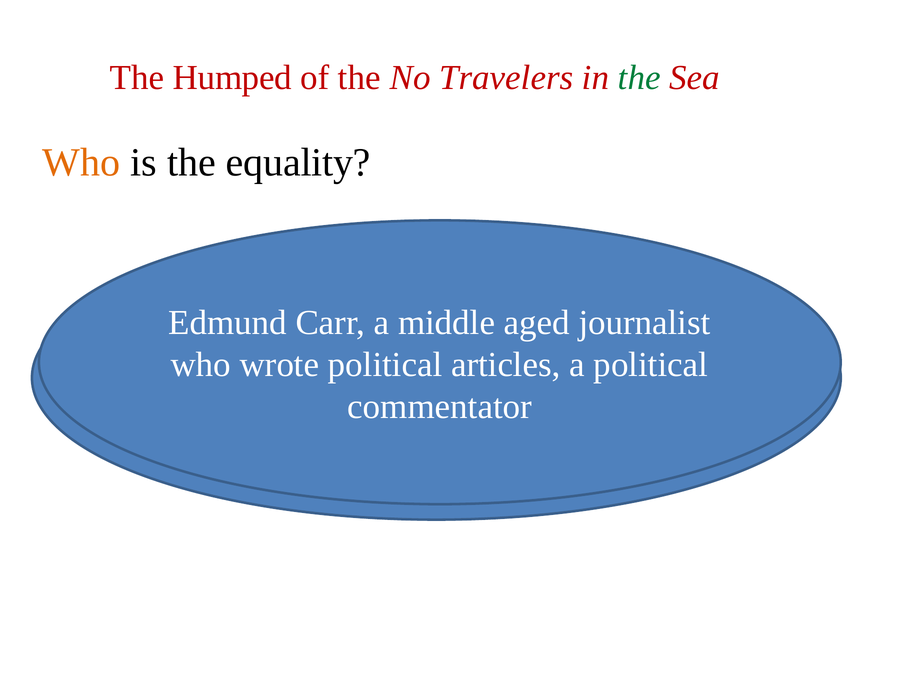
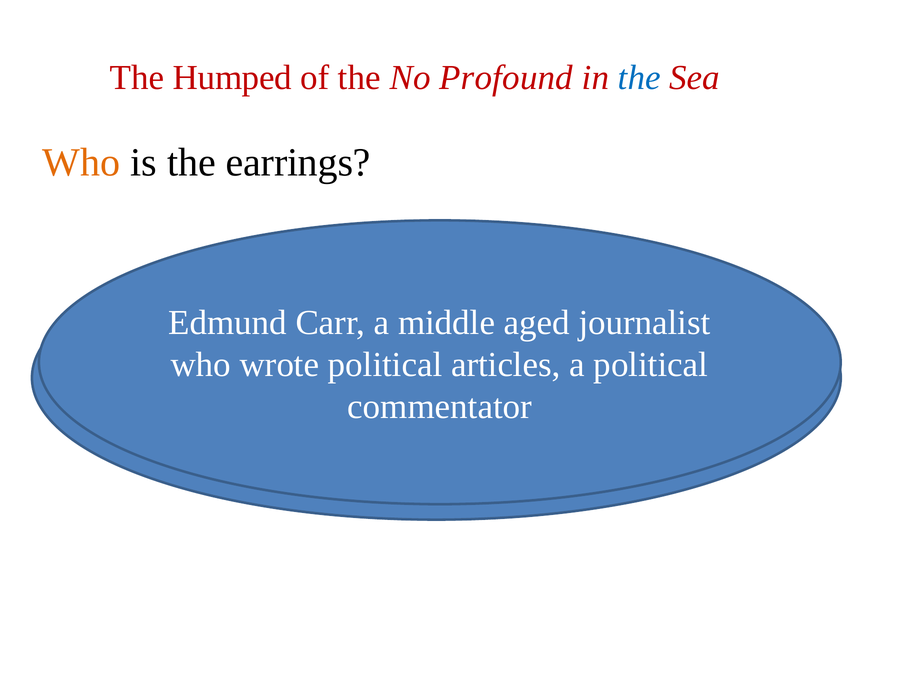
Travelers: Travelers -> Profound
the at (639, 78) colour: green -> blue
equality: equality -> earrings
